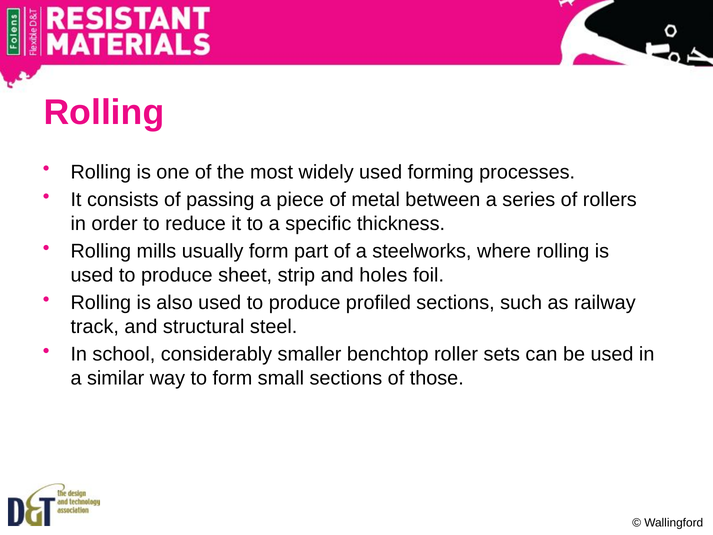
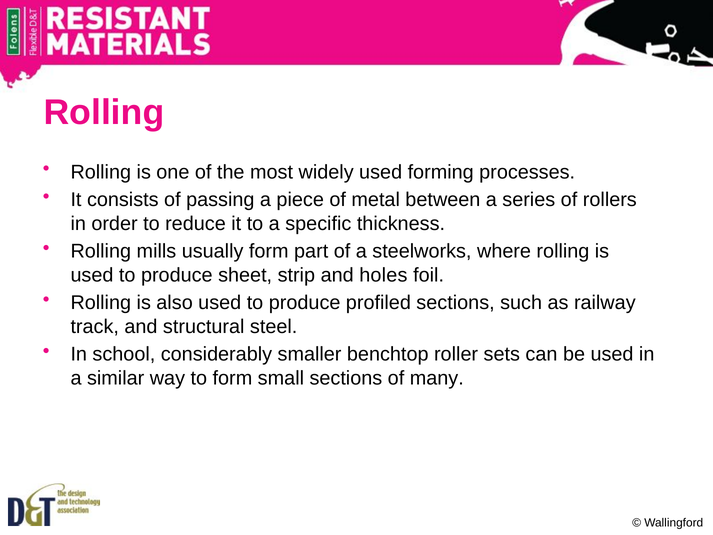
those: those -> many
